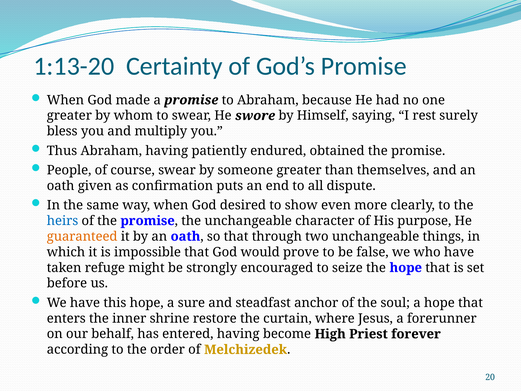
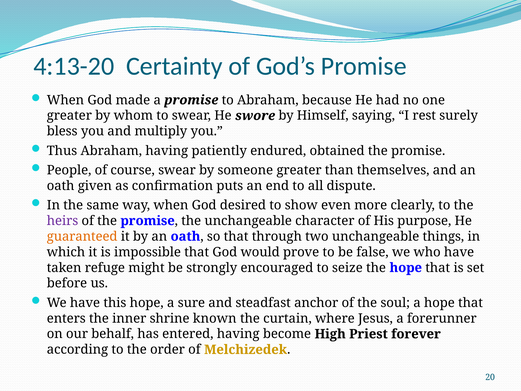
1:13-20: 1:13-20 -> 4:13-20
heirs colour: blue -> purple
restore: restore -> known
